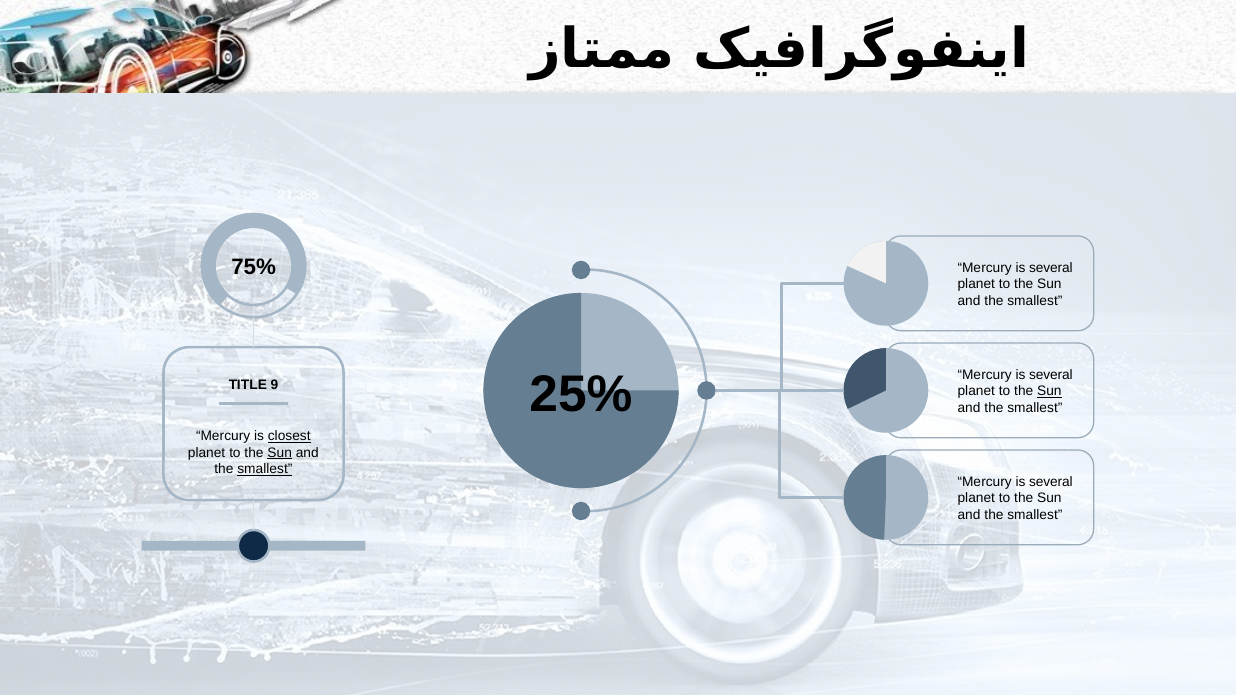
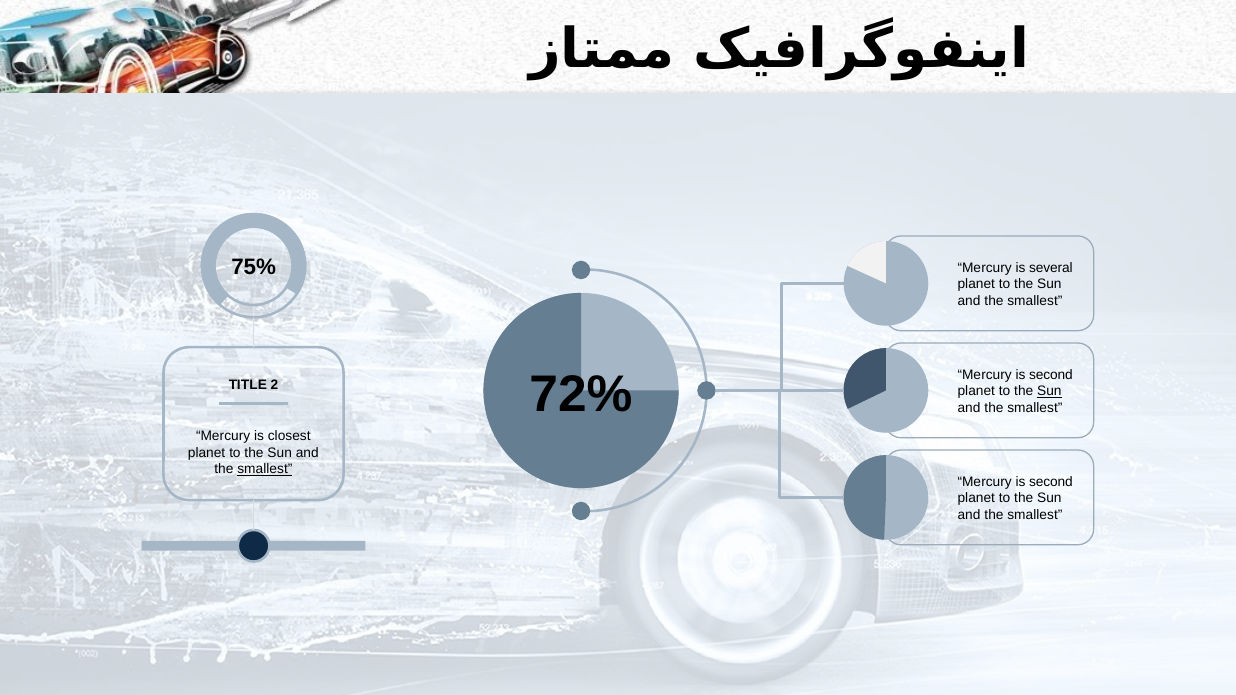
several at (1051, 375): several -> second
25%: 25% -> 72%
9: 9 -> 2
closest underline: present -> none
Sun at (280, 453) underline: present -> none
several at (1051, 482): several -> second
